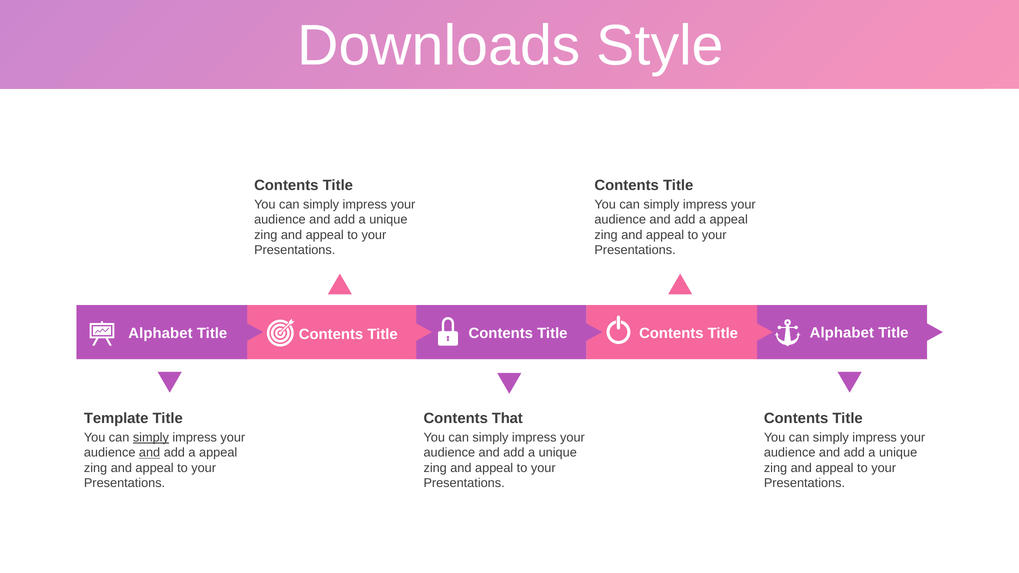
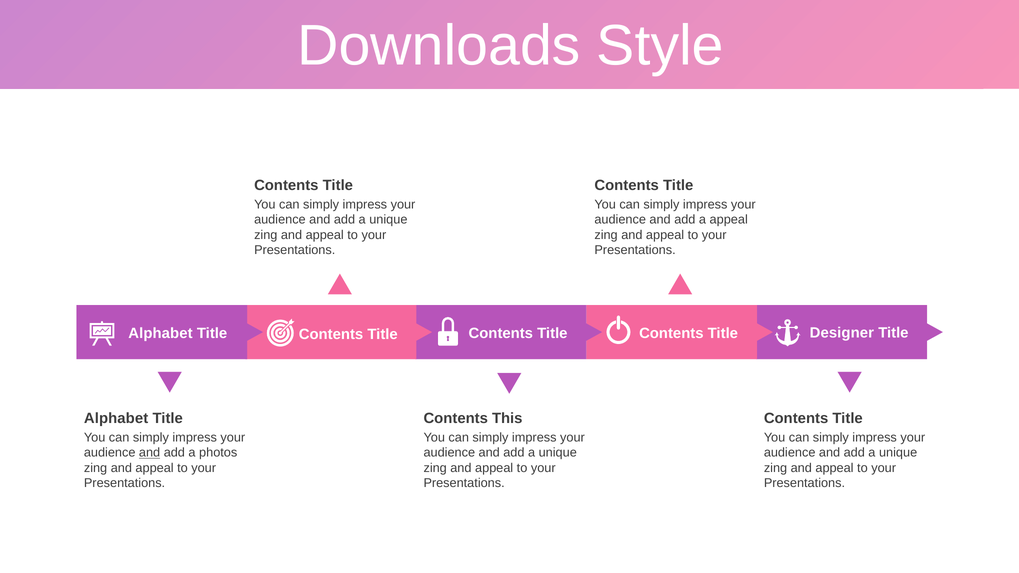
Title Contents Title Alphabet: Alphabet -> Designer
Template at (116, 419): Template -> Alphabet
That: That -> This
simply at (151, 438) underline: present -> none
appeal at (218, 453): appeal -> photos
